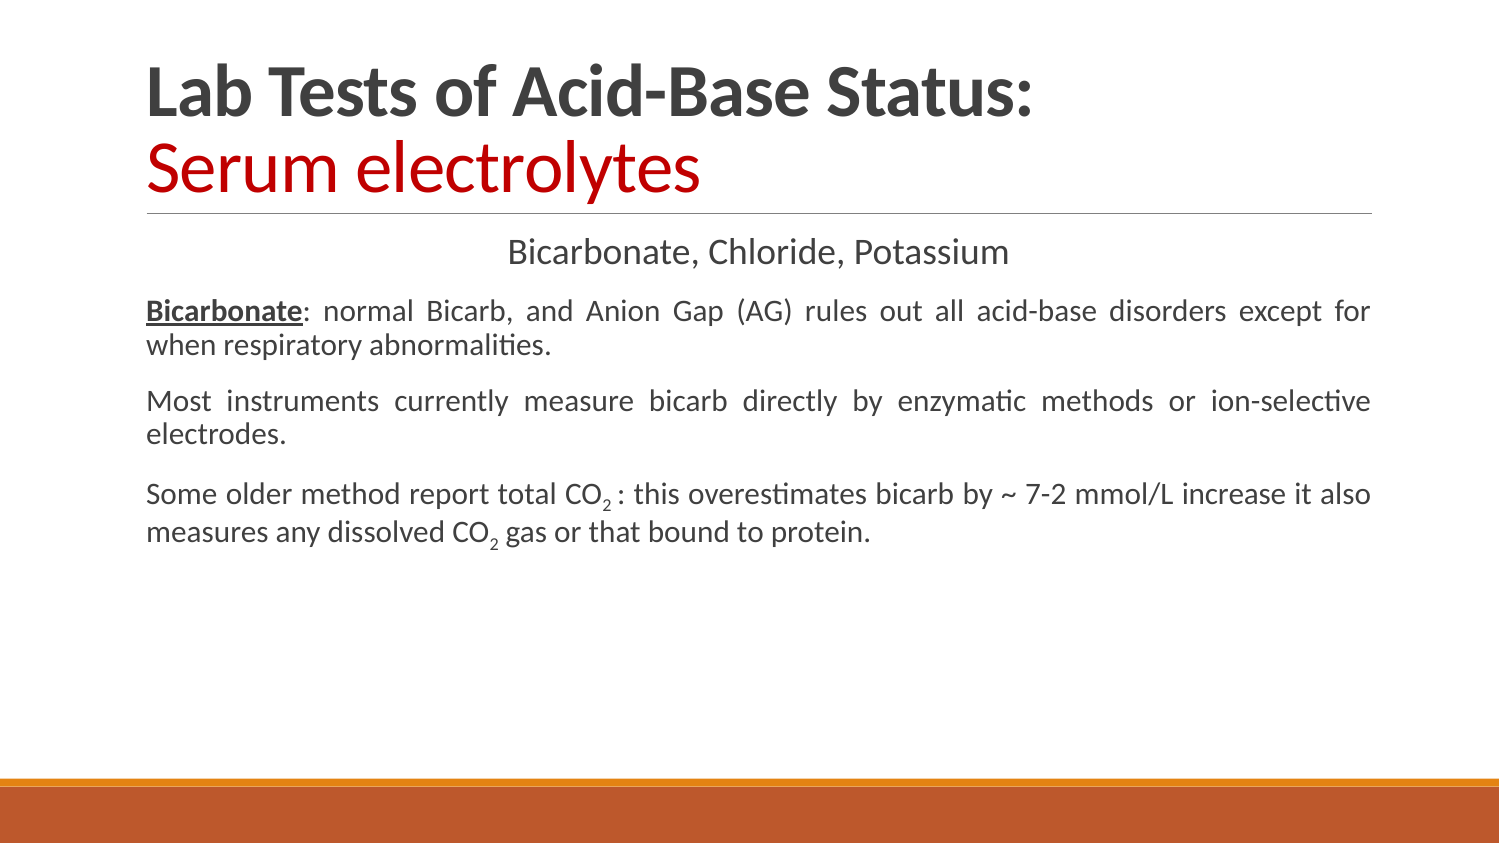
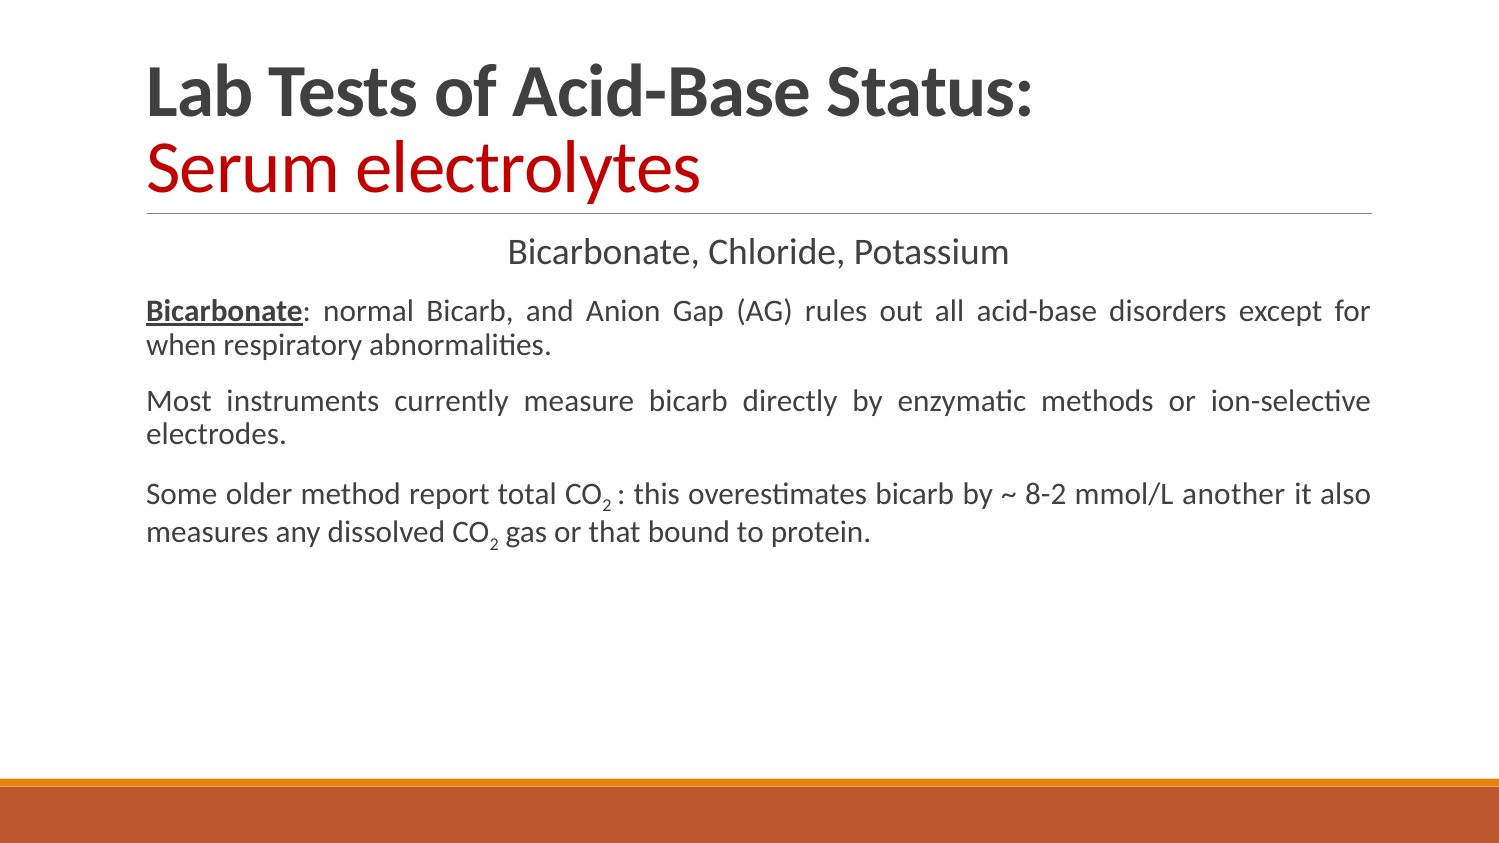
7-2: 7-2 -> 8-2
increase: increase -> another
